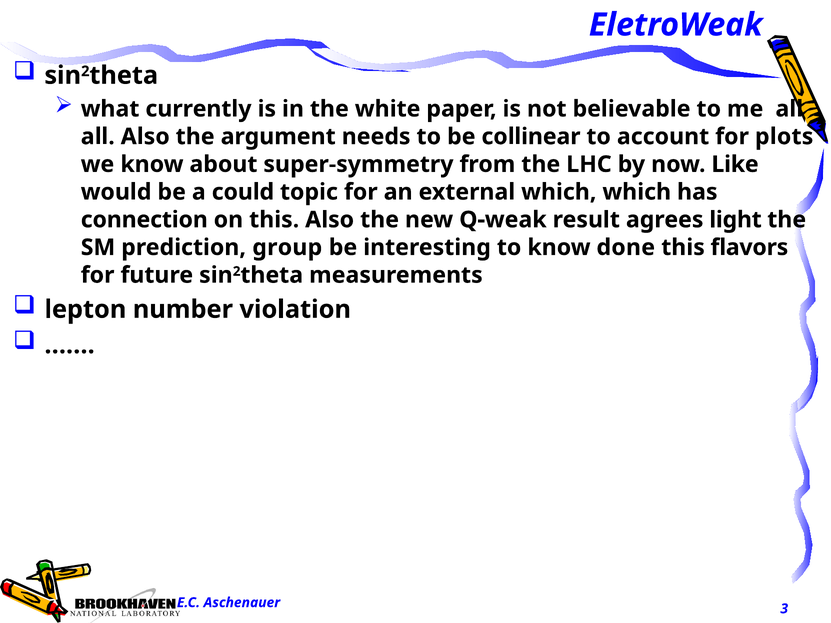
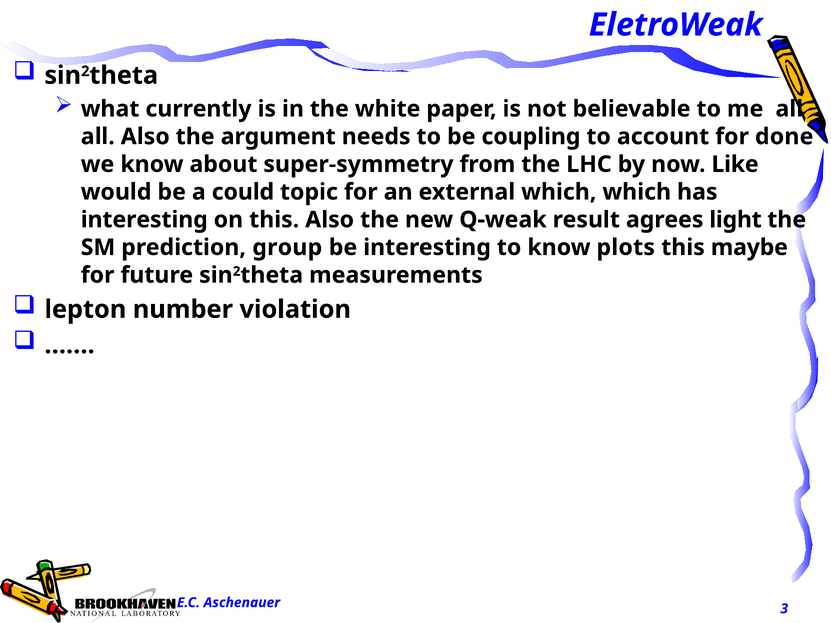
collinear: collinear -> coupling
plots: plots -> done
connection at (144, 220): connection -> interesting
done: done -> plots
flavors: flavors -> maybe
